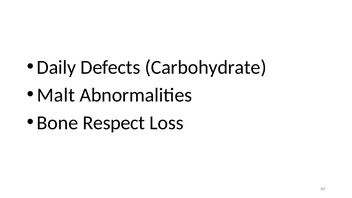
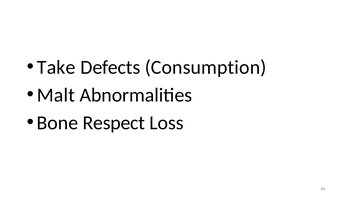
Daily: Daily -> Take
Carbohydrate: Carbohydrate -> Consumption
